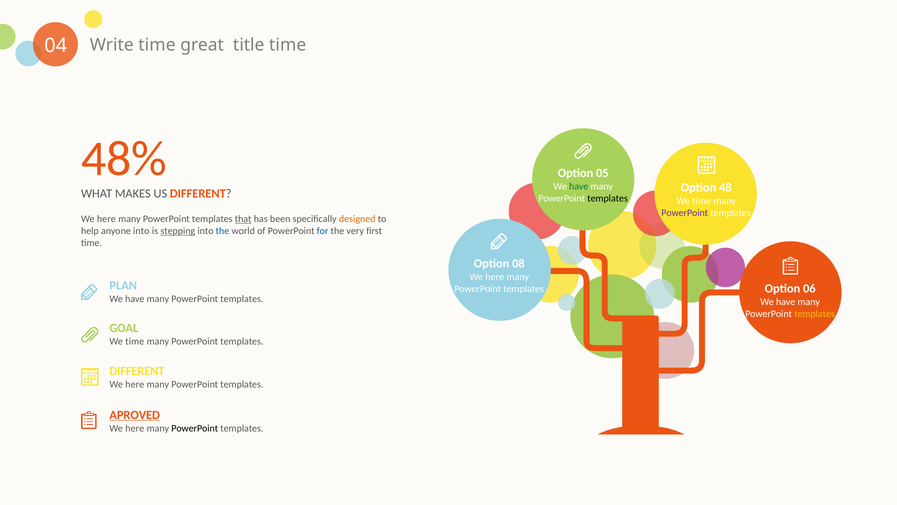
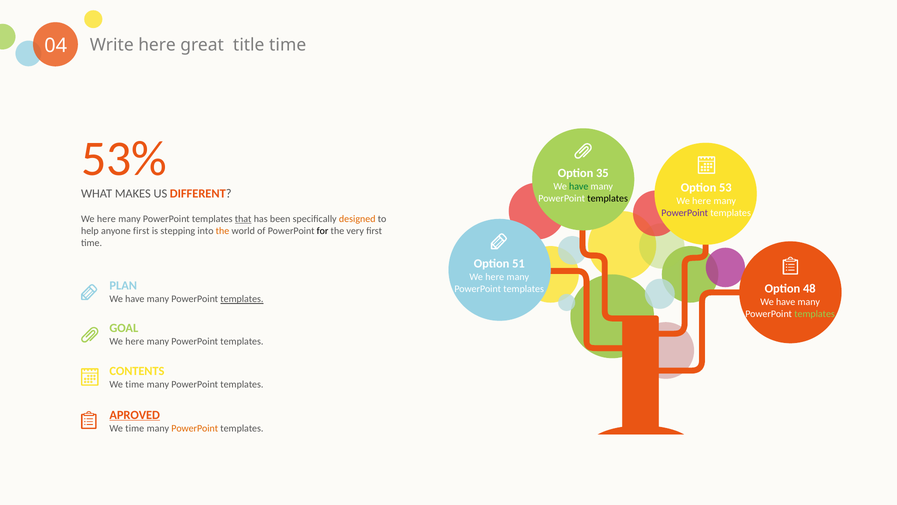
Write time: time -> here
48%: 48% -> 53%
05: 05 -> 35
48: 48 -> 53
time at (702, 201): time -> here
anyone into: into -> first
stepping underline: present -> none
the at (222, 231) colour: blue -> orange
for colour: blue -> black
08: 08 -> 51
06: 06 -> 48
templates at (242, 299) underline: none -> present
templates at (815, 314) colour: yellow -> light green
time at (135, 341): time -> here
DIFFERENT at (137, 371): DIFFERENT -> CONTENTS
here at (135, 384): here -> time
here at (135, 428): here -> time
PowerPoint at (195, 428) colour: black -> orange
